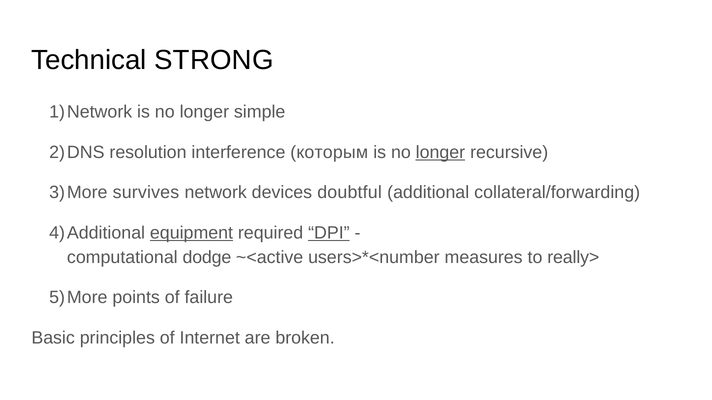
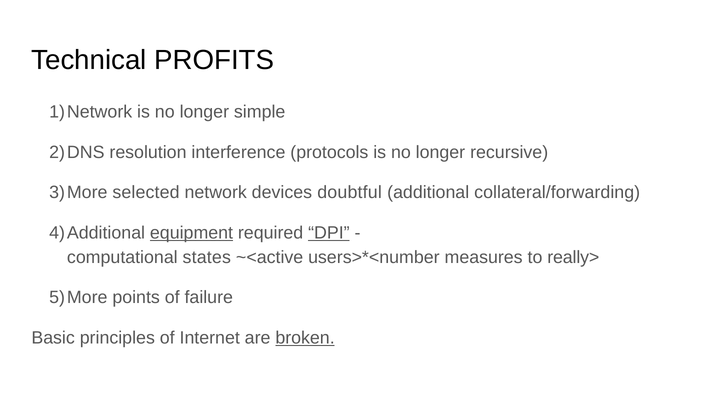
STRONG: STRONG -> PROFITS
которым: которым -> protocols
longer at (440, 152) underline: present -> none
survives: survives -> selected
dodge: dodge -> states
broken underline: none -> present
